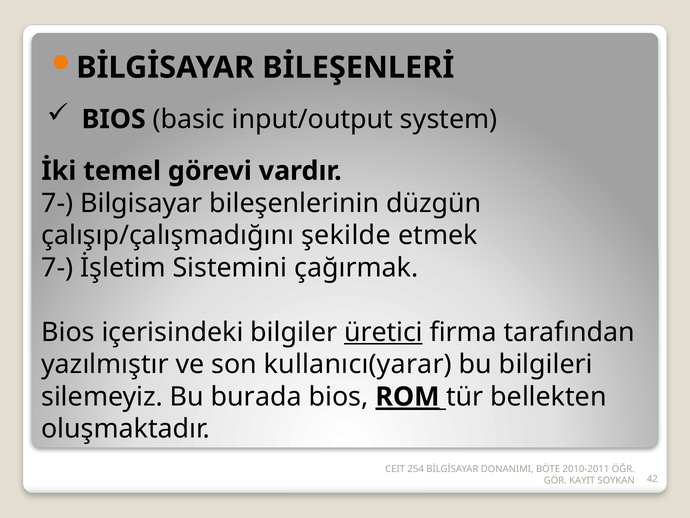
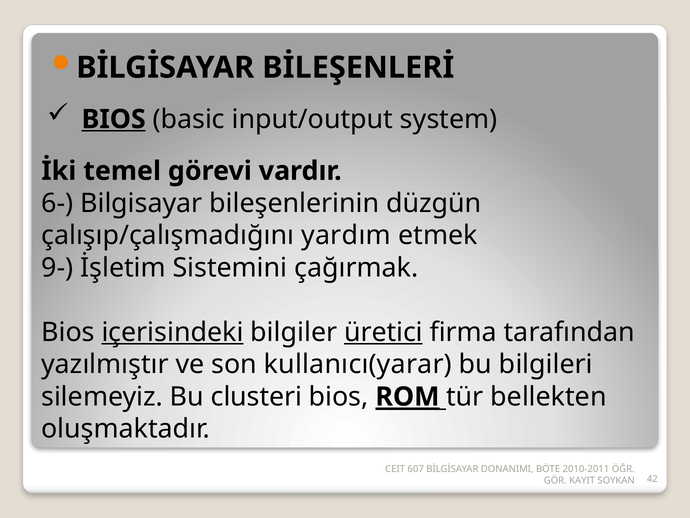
BIOS at (114, 119) underline: none -> present
7- at (57, 203): 7- -> 6-
şekilde: şekilde -> yardım
7- at (57, 267): 7- -> 9-
içerisindeki underline: none -> present
burada: burada -> clusteri
254: 254 -> 607
